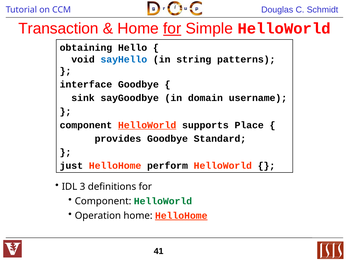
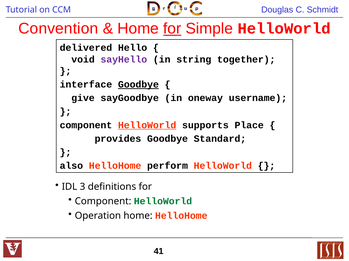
Transaction: Transaction -> Convention
obtaining: obtaining -> delivered
sayHello colour: blue -> purple
patterns: patterns -> together
Goodbye at (138, 85) underline: none -> present
sink: sink -> give
domain: domain -> oneway
just: just -> also
HelloHome at (181, 216) underline: present -> none
